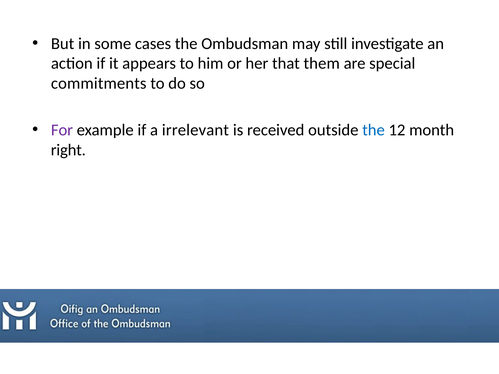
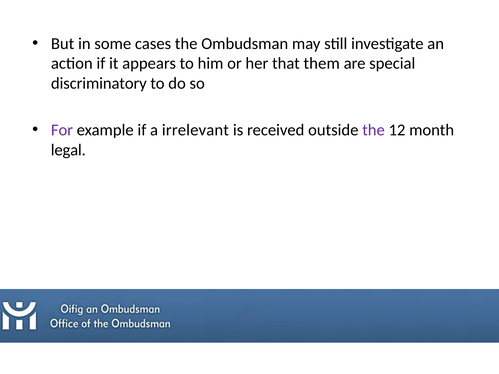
commitments: commitments -> discriminatory
the at (374, 130) colour: blue -> purple
right: right -> legal
